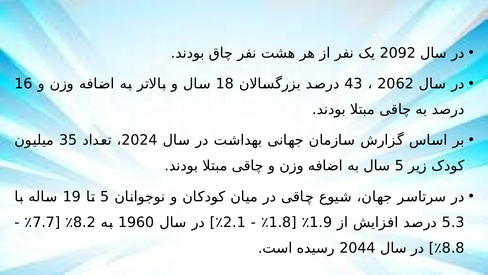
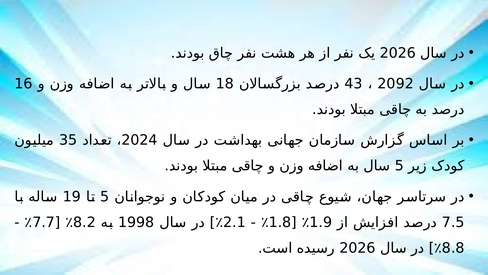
2092 at (398, 53): 2092 -> 2026
2062: 2062 -> 2092
1960: 1960 -> 1998
5.3: 5.3 -> 7.5
2044 at (357, 248): 2044 -> 2026
